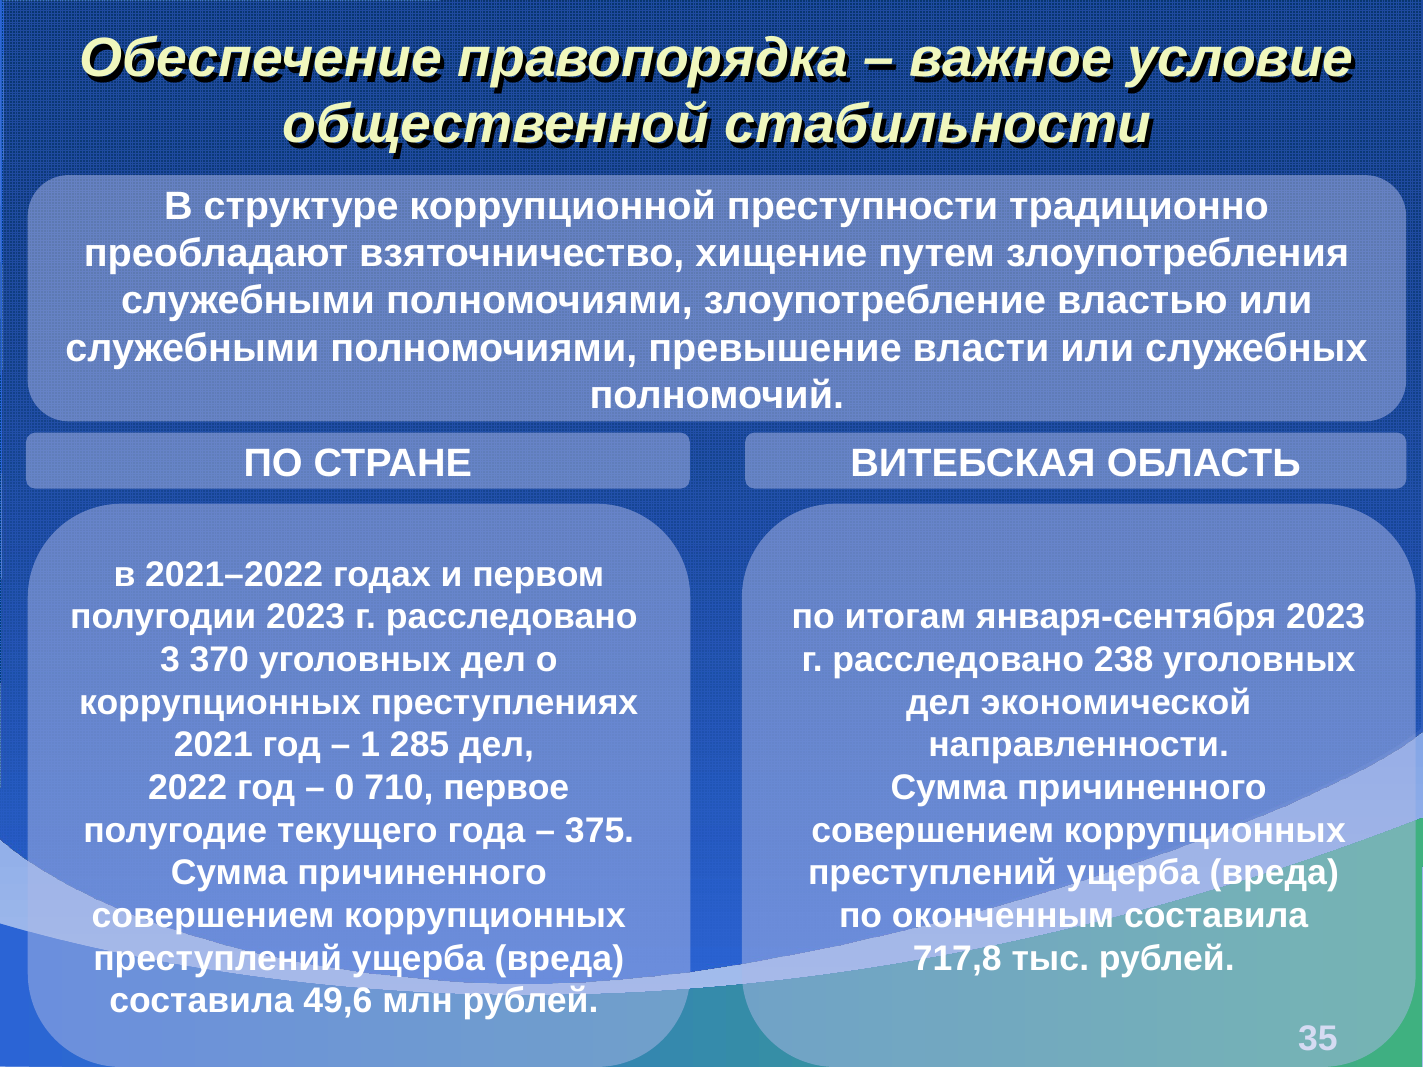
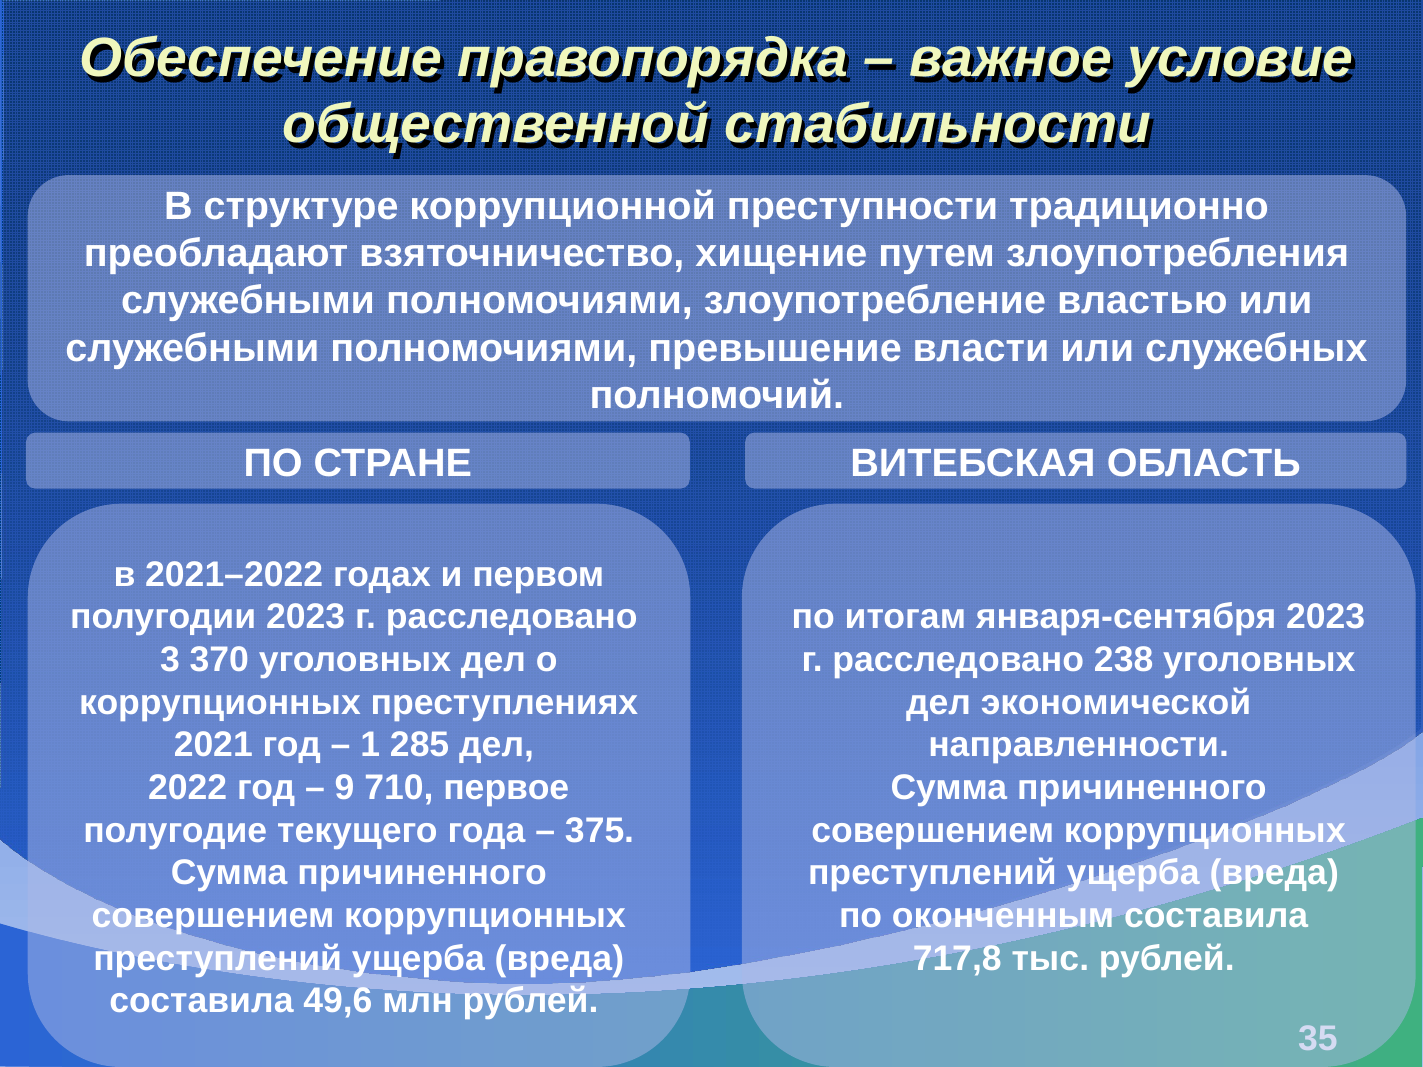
0: 0 -> 9
